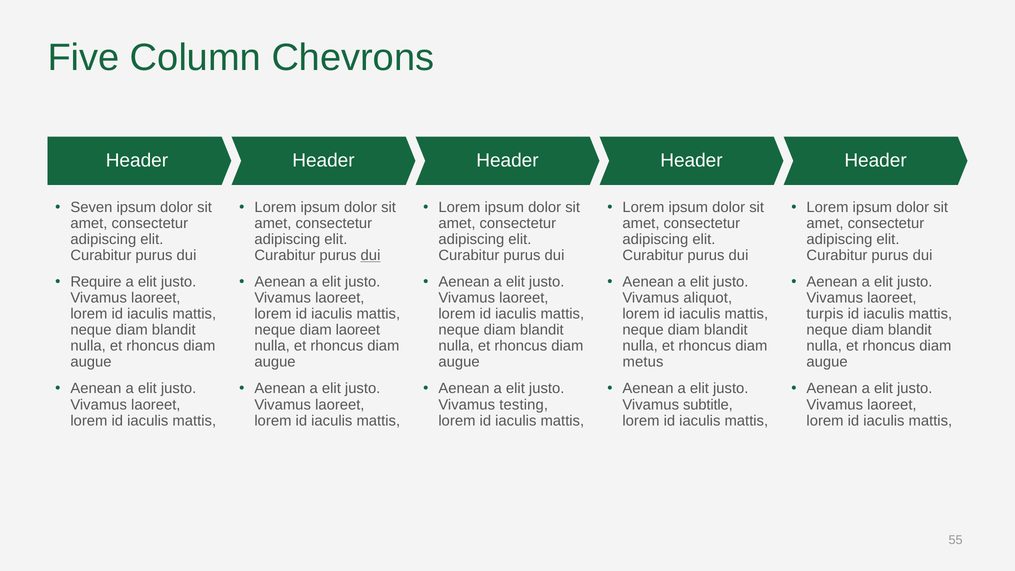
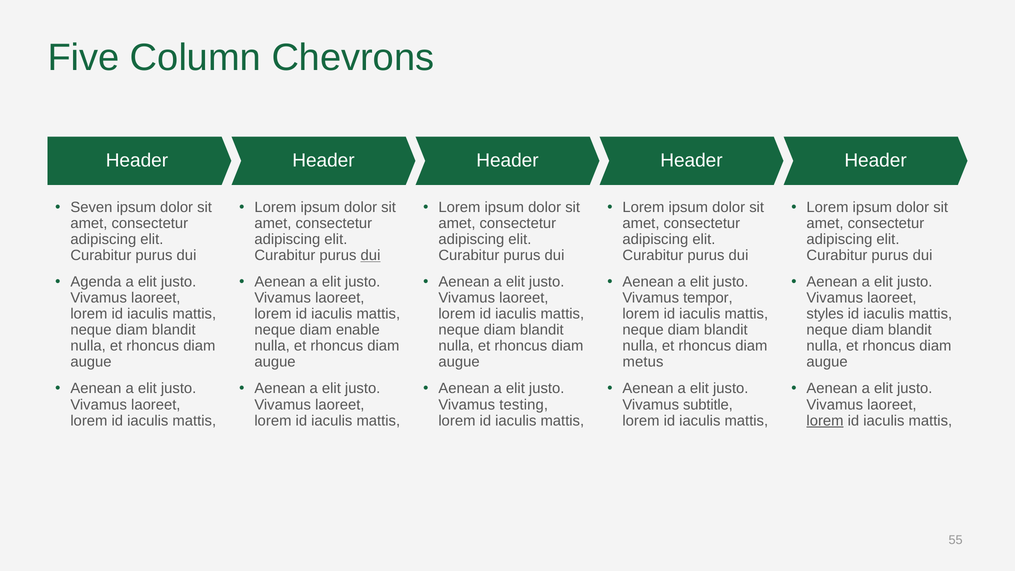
Require: Require -> Agenda
aliquot: aliquot -> tempor
turpis: turpis -> styles
diam laoreet: laoreet -> enable
lorem at (825, 421) underline: none -> present
